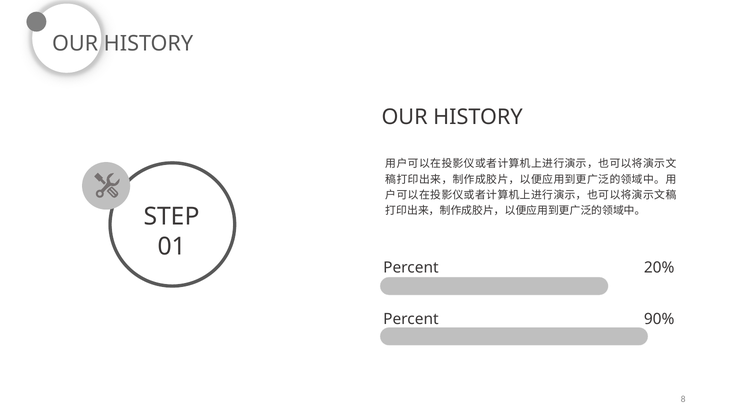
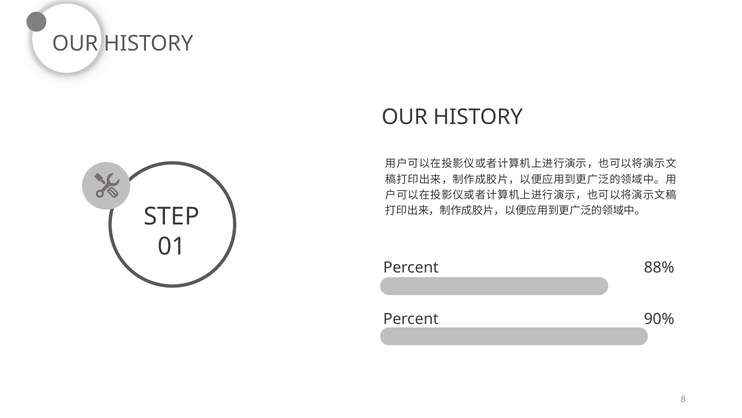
20%: 20% -> 88%
